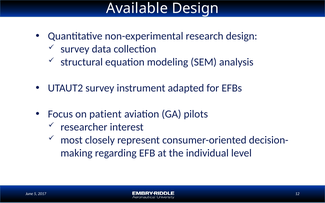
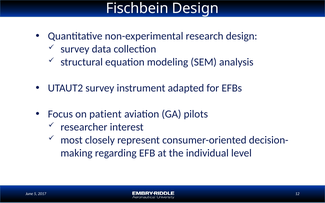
Available: Available -> Fischbein
